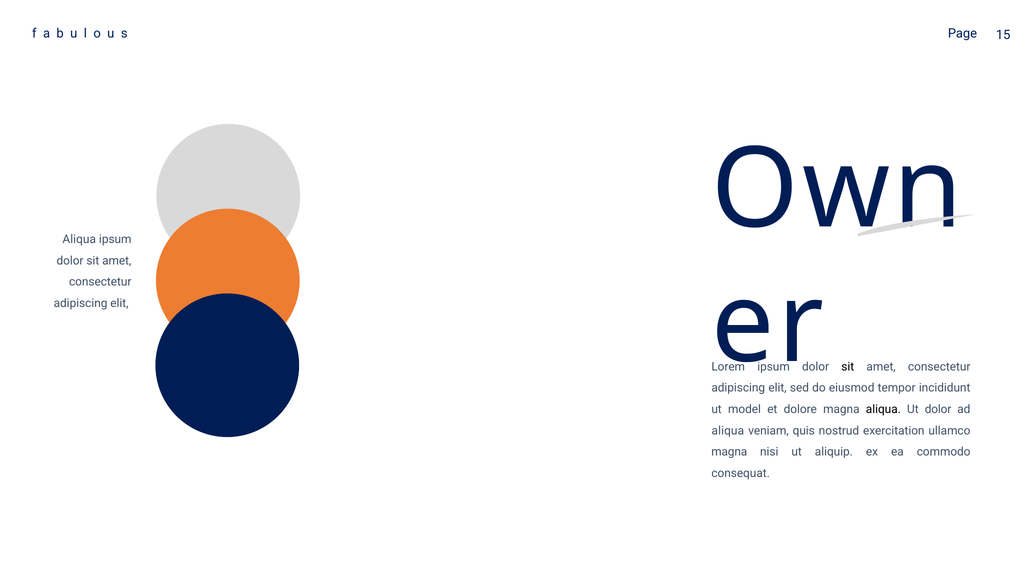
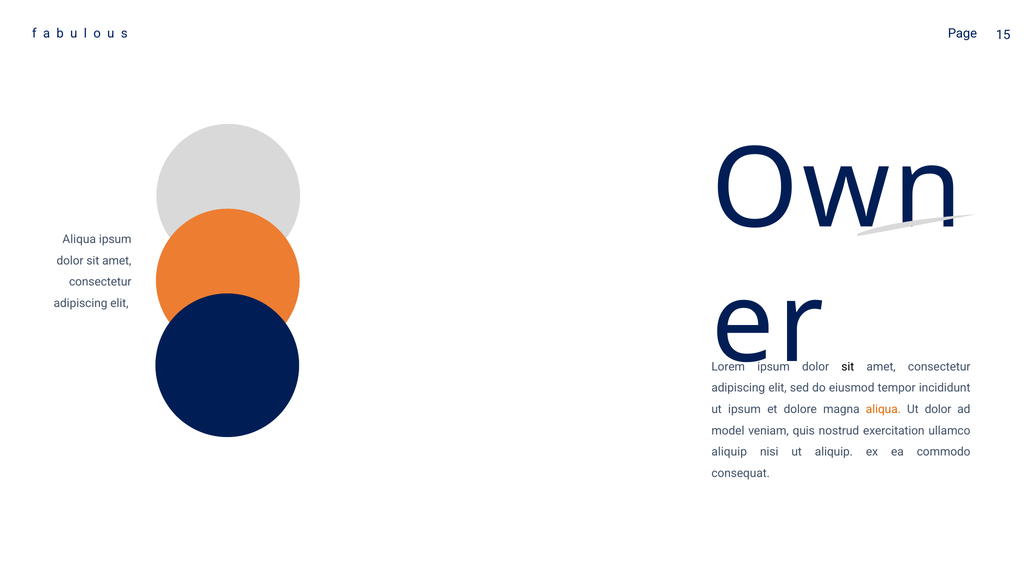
ut model: model -> ipsum
aliqua at (883, 410) colour: black -> orange
aliqua at (728, 431): aliqua -> model
magna at (729, 452): magna -> aliquip
